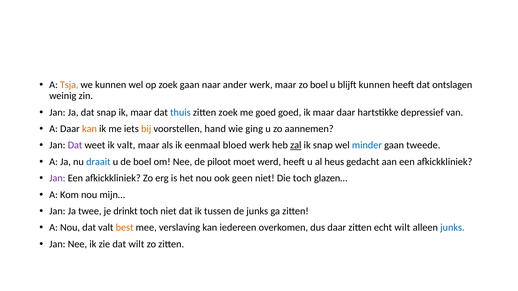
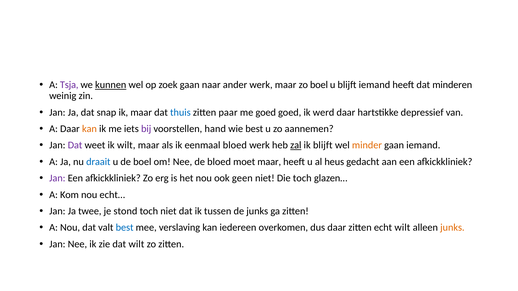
Tsja colour: orange -> purple
kunnen at (111, 85) underline: none -> present
blijft kunnen: kunnen -> iemand
ontslagen: ontslagen -> minderen
zitten zoek: zoek -> paar
goed ik maar: maar -> werd
bij colour: orange -> purple
wie ging: ging -> best
ik valt: valt -> wilt
ik snap: snap -> blijft
minder colour: blue -> orange
gaan tweede: tweede -> iemand
de piloot: piloot -> bloed
moet werd: werd -> maar
mijn…: mijn… -> echt…
drinkt: drinkt -> stond
best at (125, 228) colour: orange -> blue
junks at (452, 228) colour: blue -> orange
